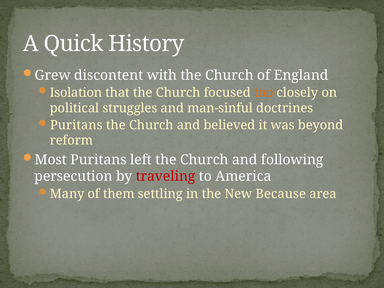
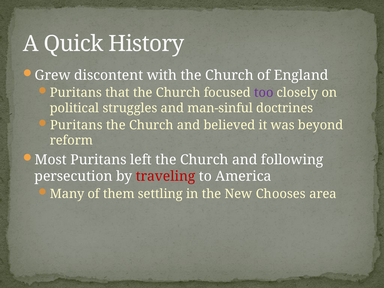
Isolation at (76, 93): Isolation -> Puritans
too colour: orange -> purple
Because: Because -> Chooses
